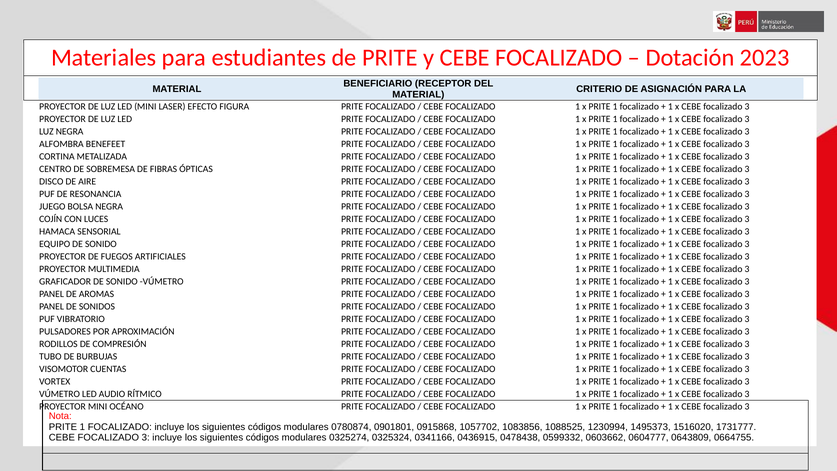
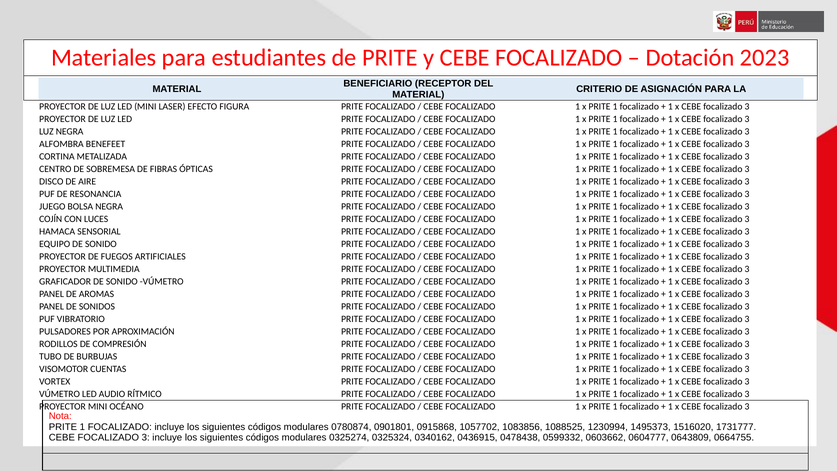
0341166: 0341166 -> 0340162
